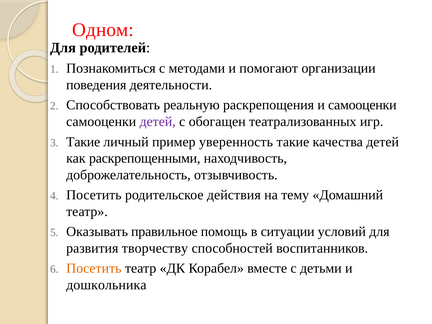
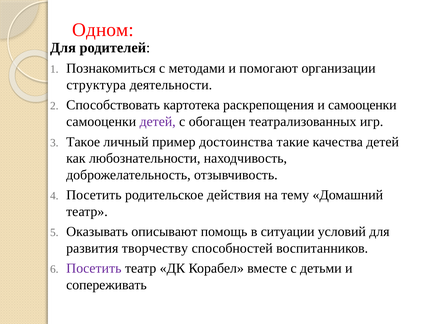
поведения: поведения -> структура
реальную: реальную -> картотека
Такие at (83, 142): Такие -> Такое
уверенность: уверенность -> достоинства
раскрепощенными: раскрепощенными -> любознательности
правильное: правильное -> описывают
Посетить at (94, 268) colour: orange -> purple
дошкольника: дошкольника -> сопереживать
